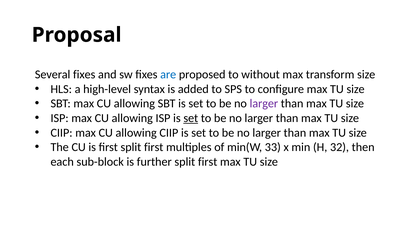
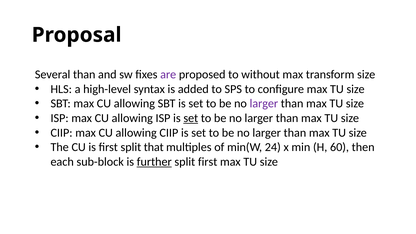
Several fixes: fixes -> than
are colour: blue -> purple
first split first: first -> that
33: 33 -> 24
32: 32 -> 60
further underline: none -> present
